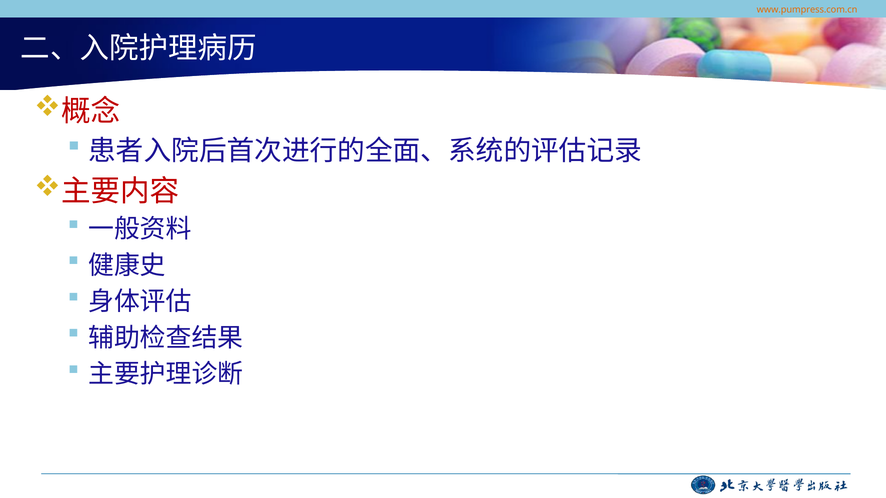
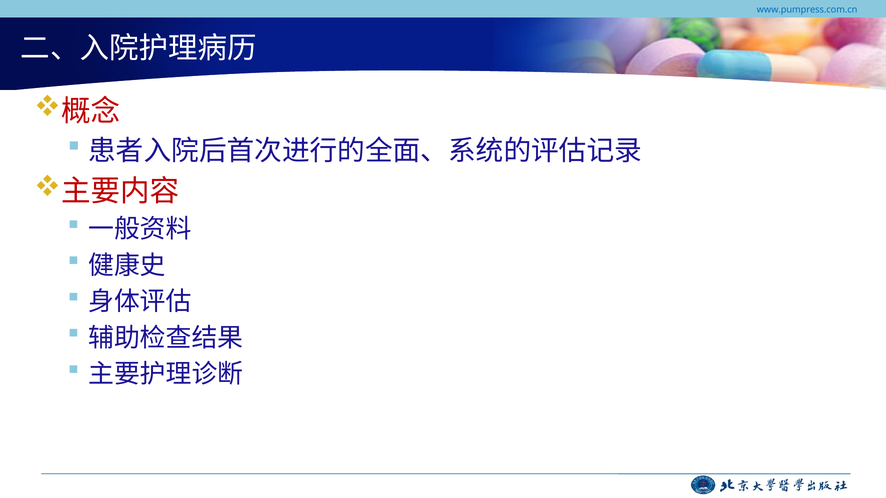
www.pumpress.com.cn colour: orange -> blue
